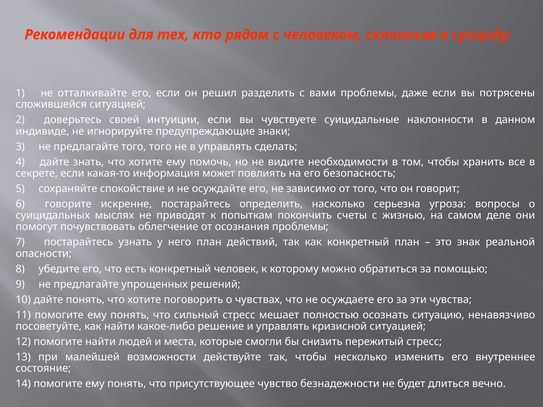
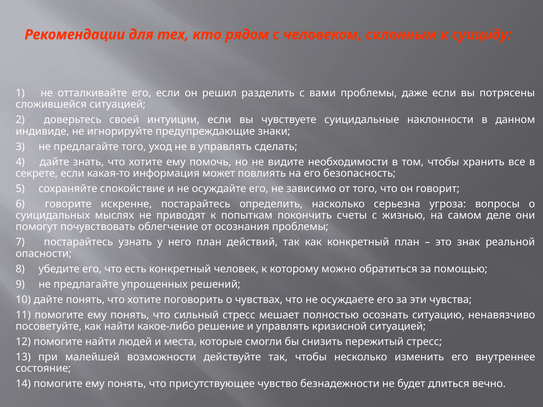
того того: того -> уход
